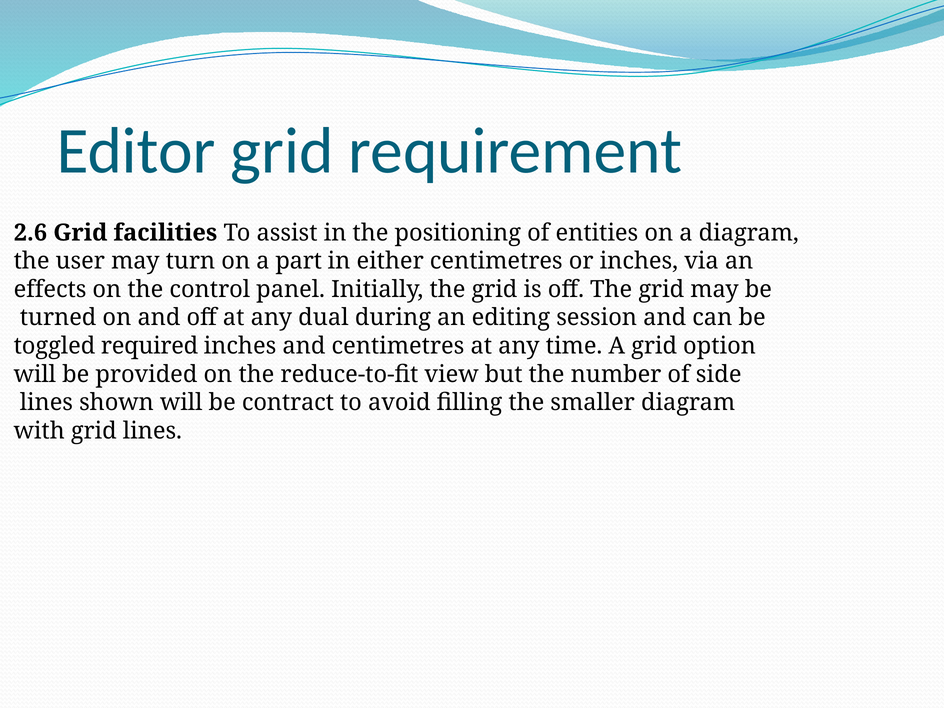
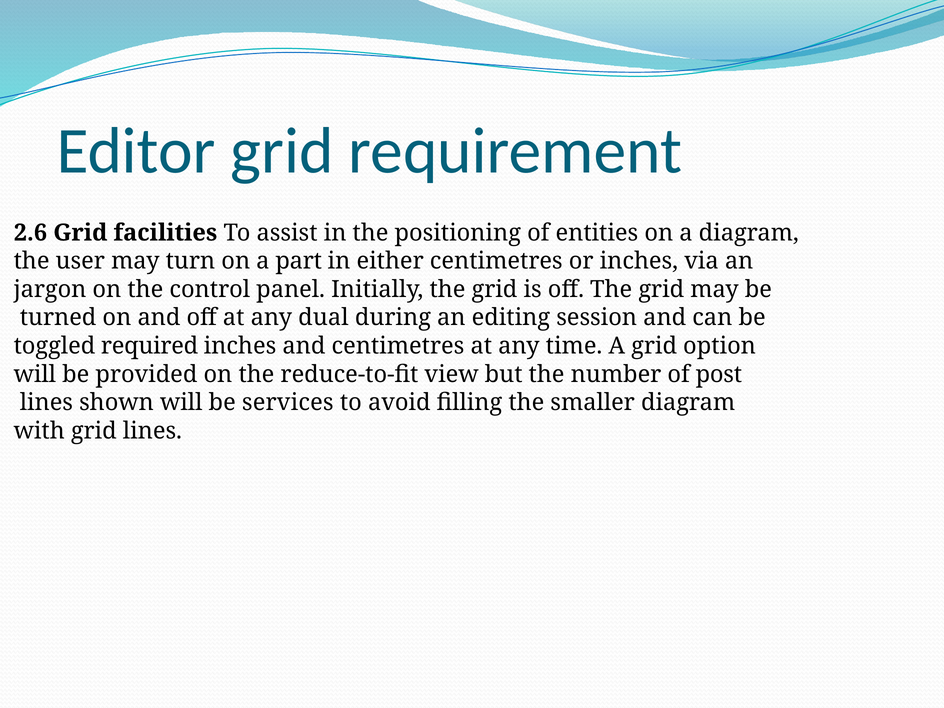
effects: effects -> jargon
side: side -> post
contract: contract -> services
